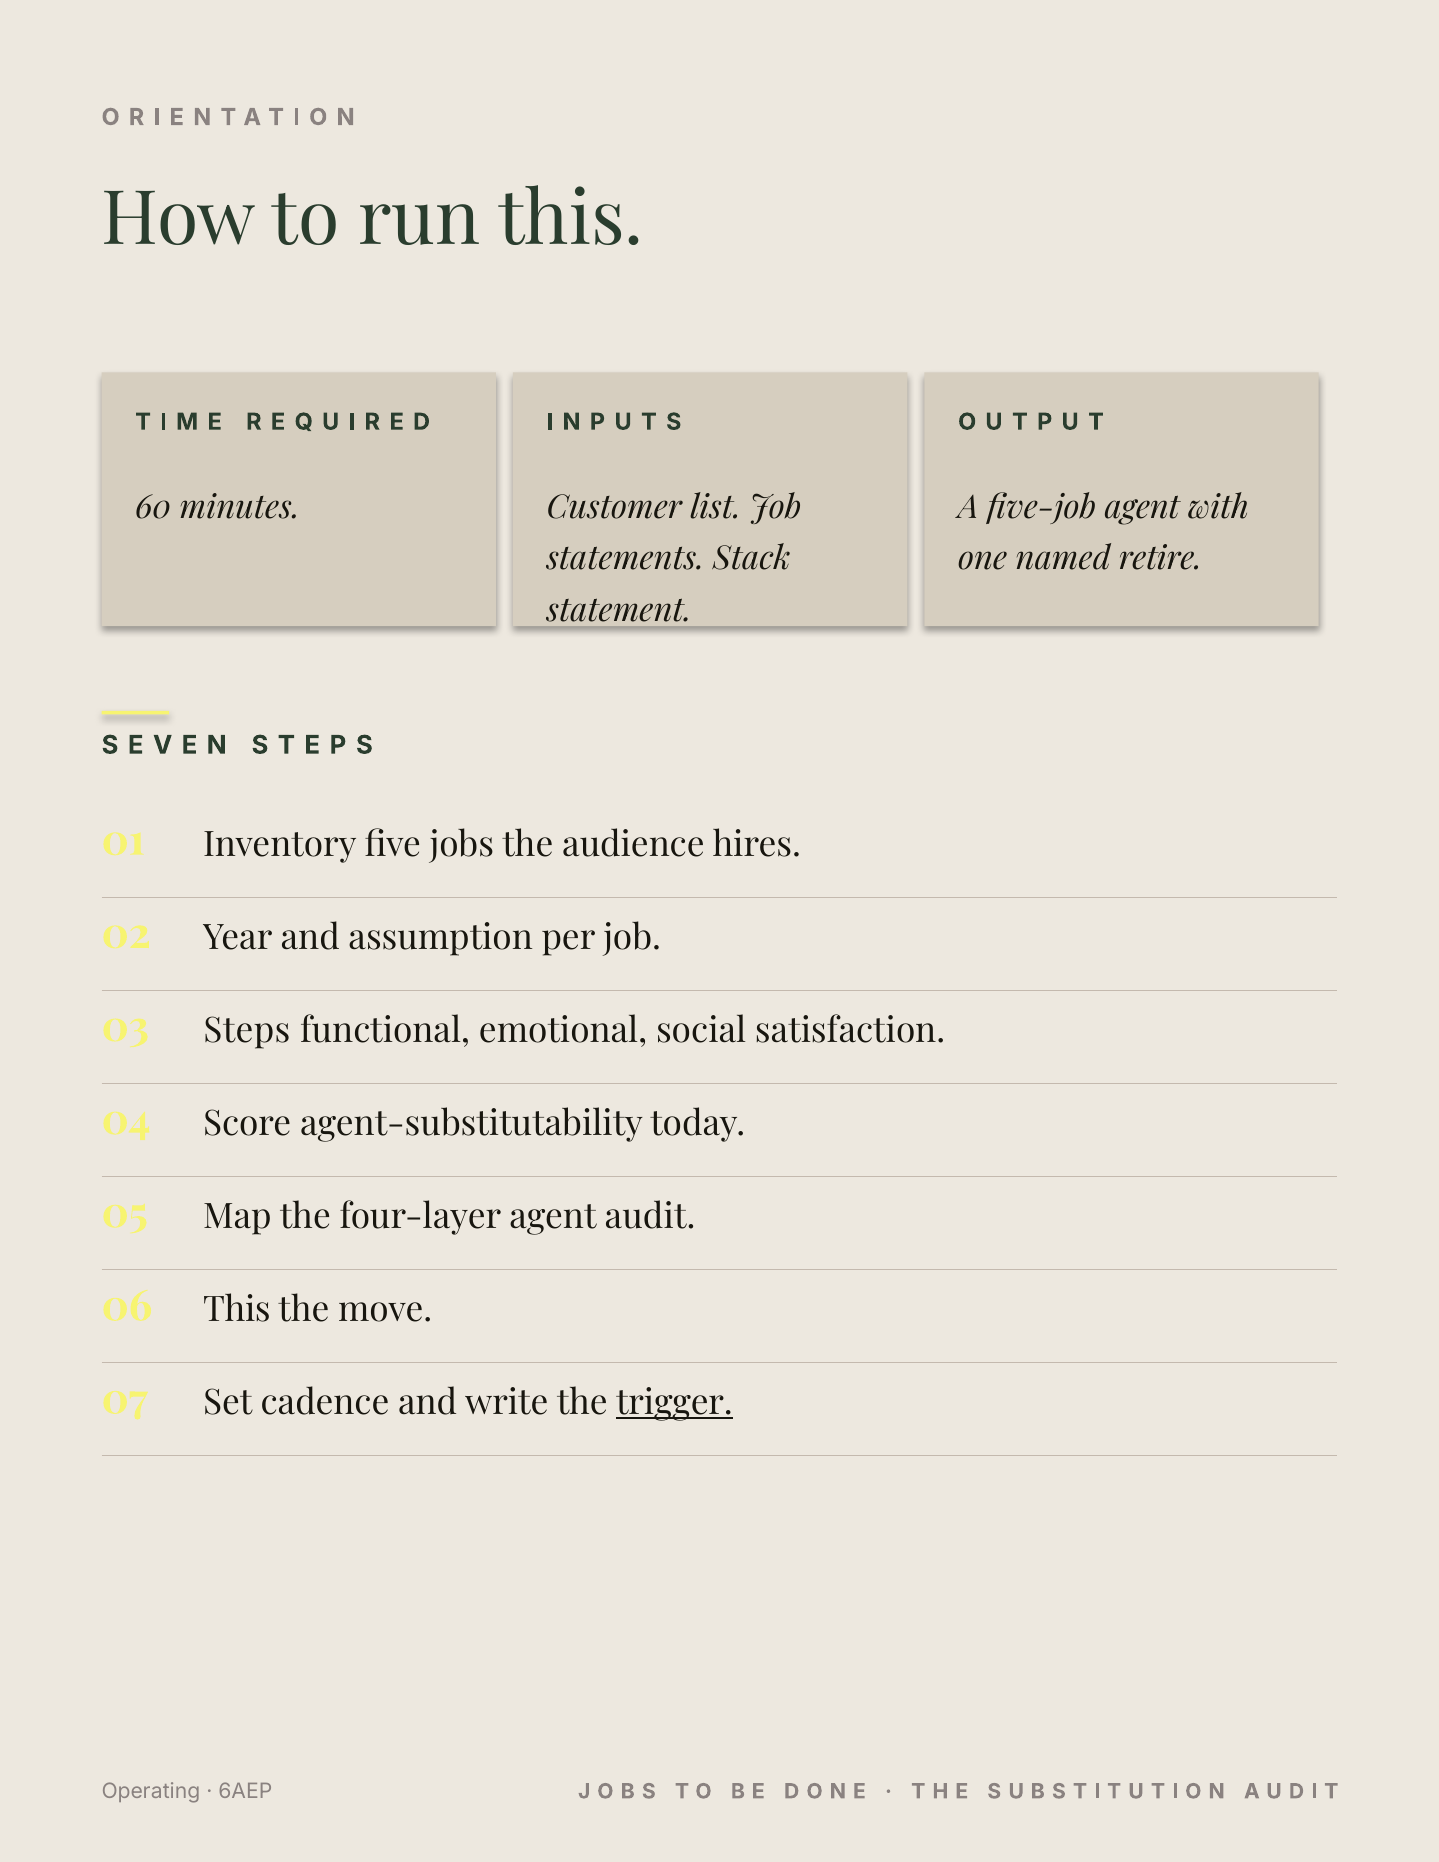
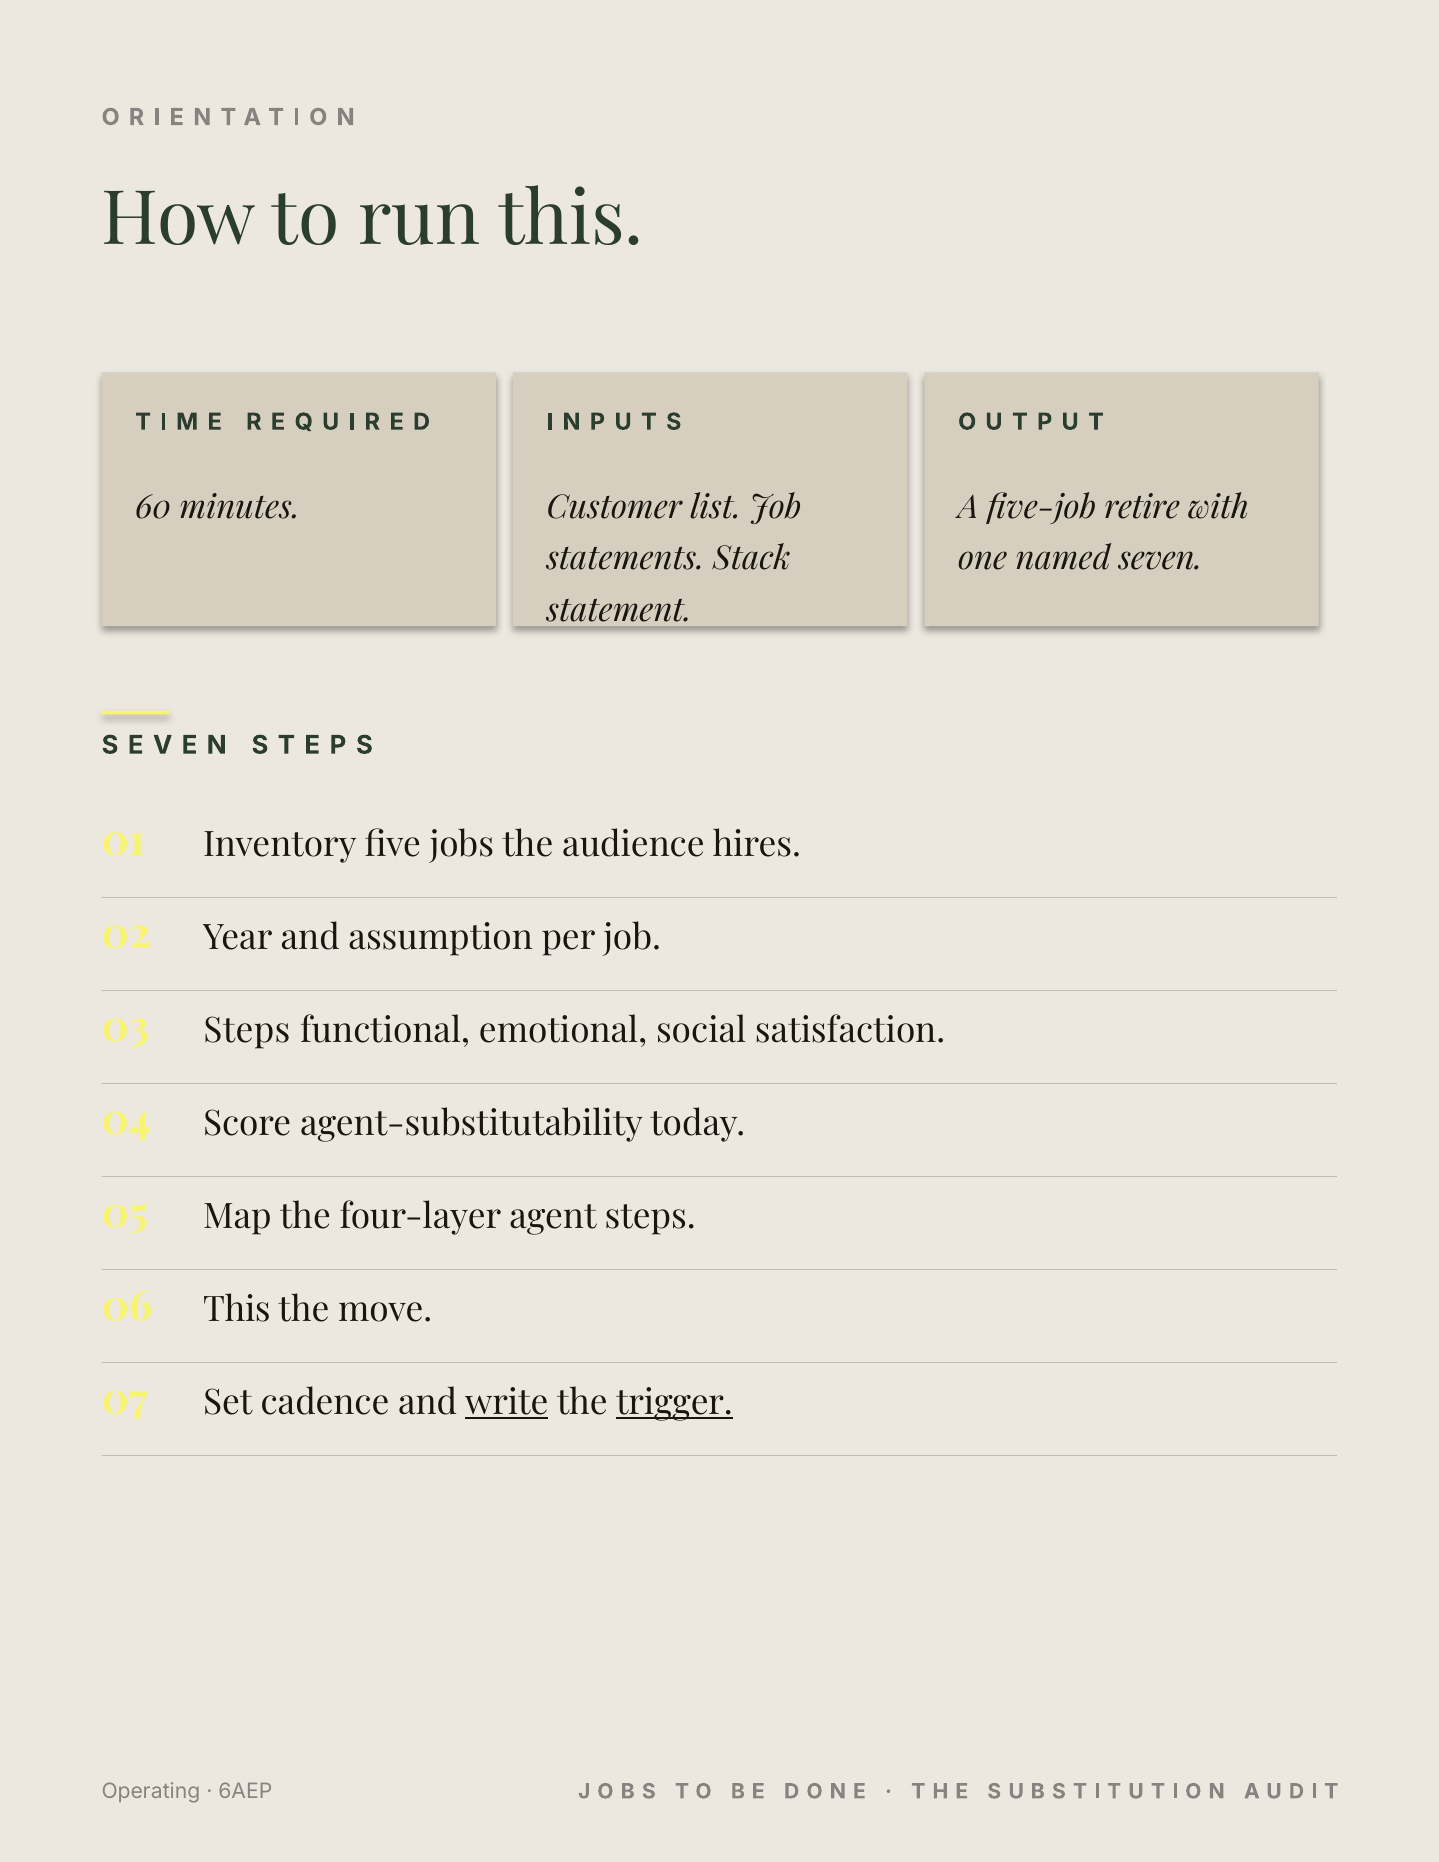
five-job agent: agent -> retire
retire: retire -> seven
agent audit: audit -> steps
write underline: none -> present
